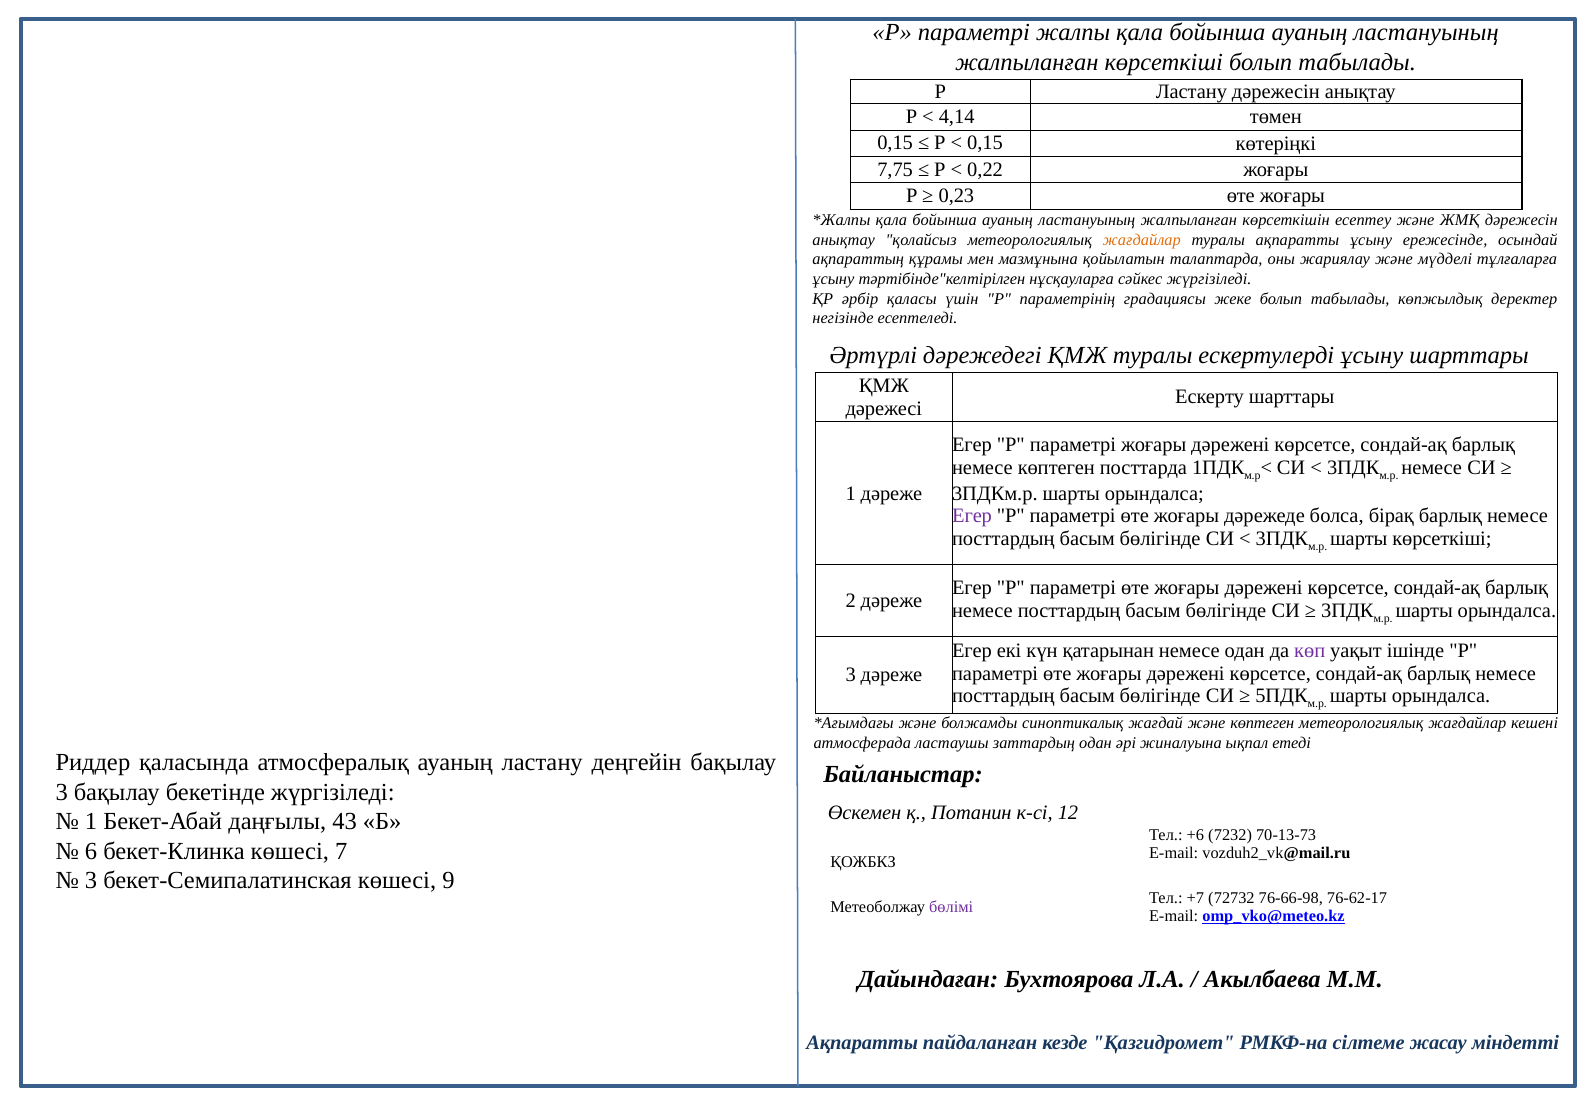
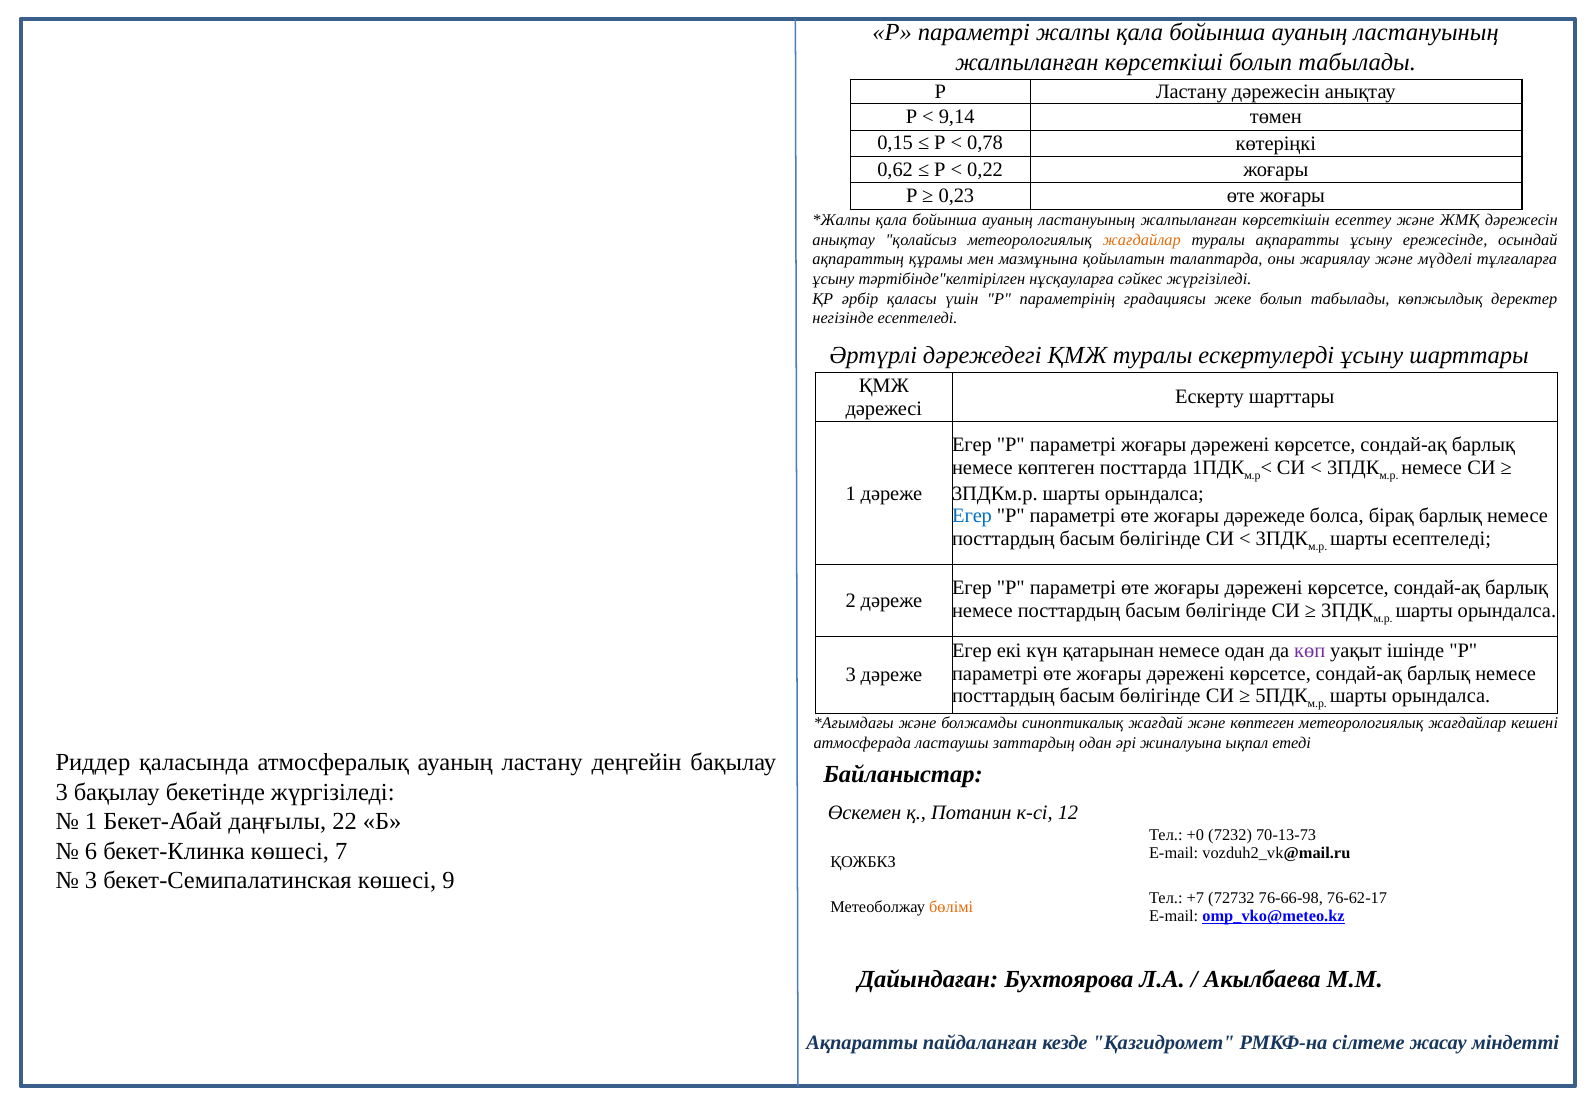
4,14: 4,14 -> 9,14
0,15 at (985, 143): 0,15 -> 0,78
7,75: 7,75 -> 0,62
Егер at (972, 516) colour: purple -> blue
шарты көрсеткіші: көрсеткіші -> есептеледі
43: 43 -> 22
+6: +6 -> +0
бөлімі colour: purple -> orange
